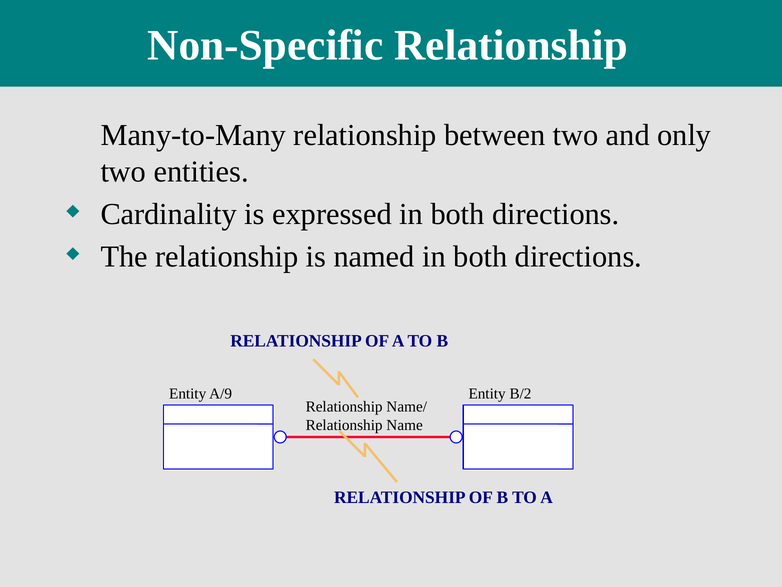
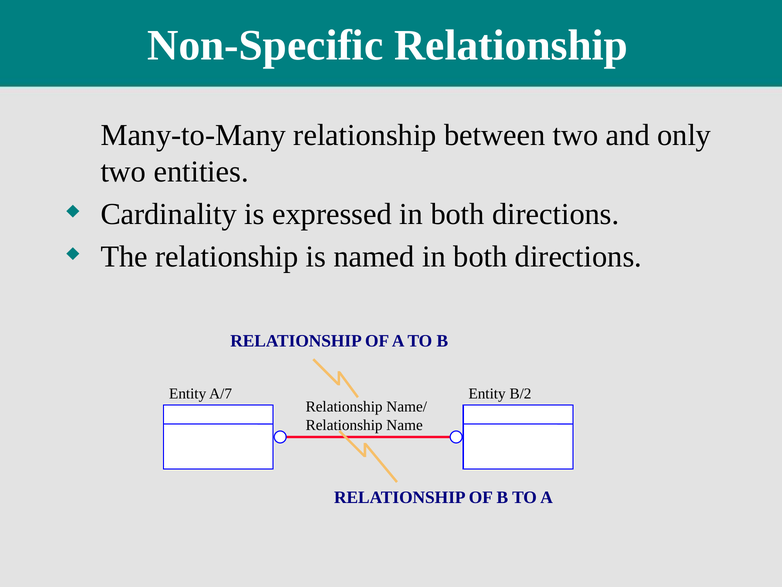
A/9: A/9 -> A/7
